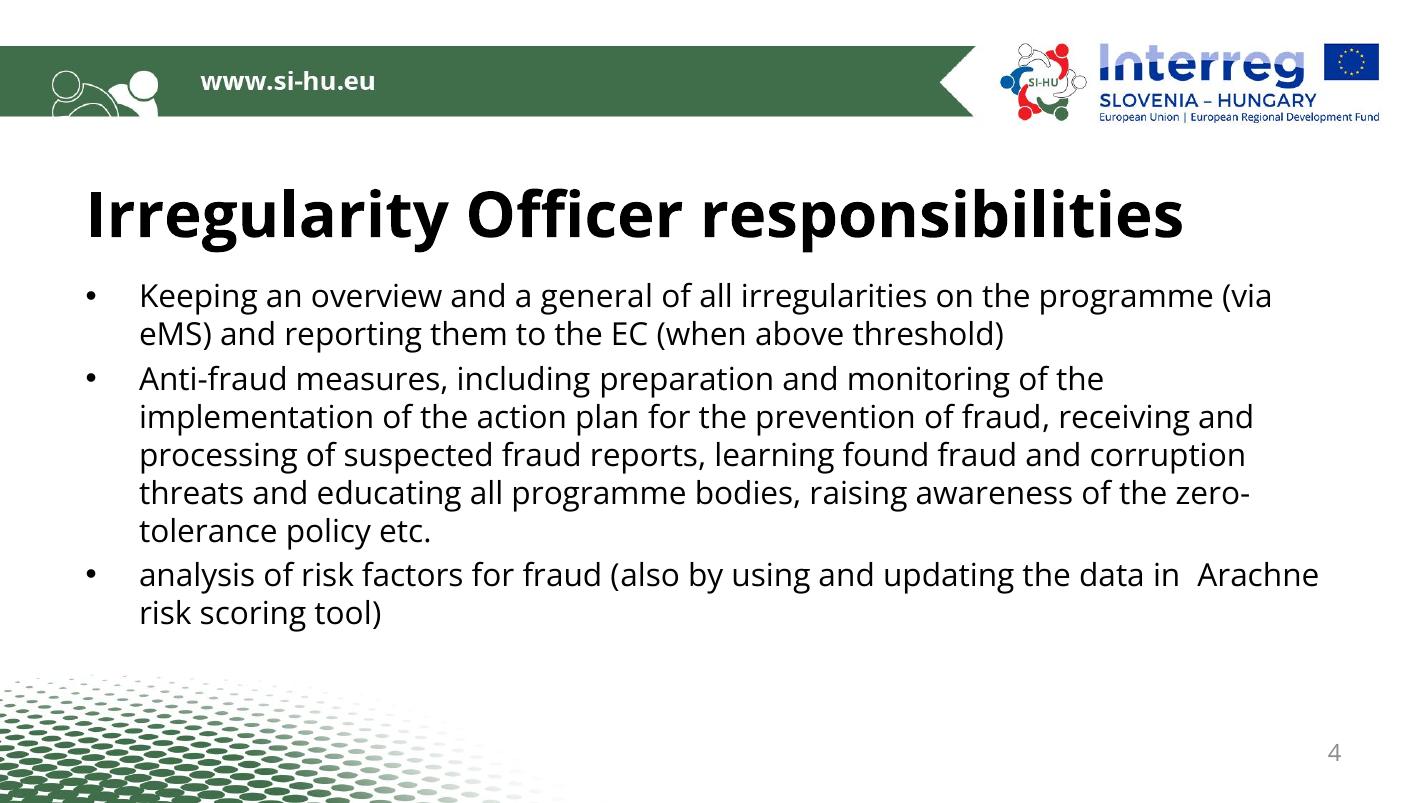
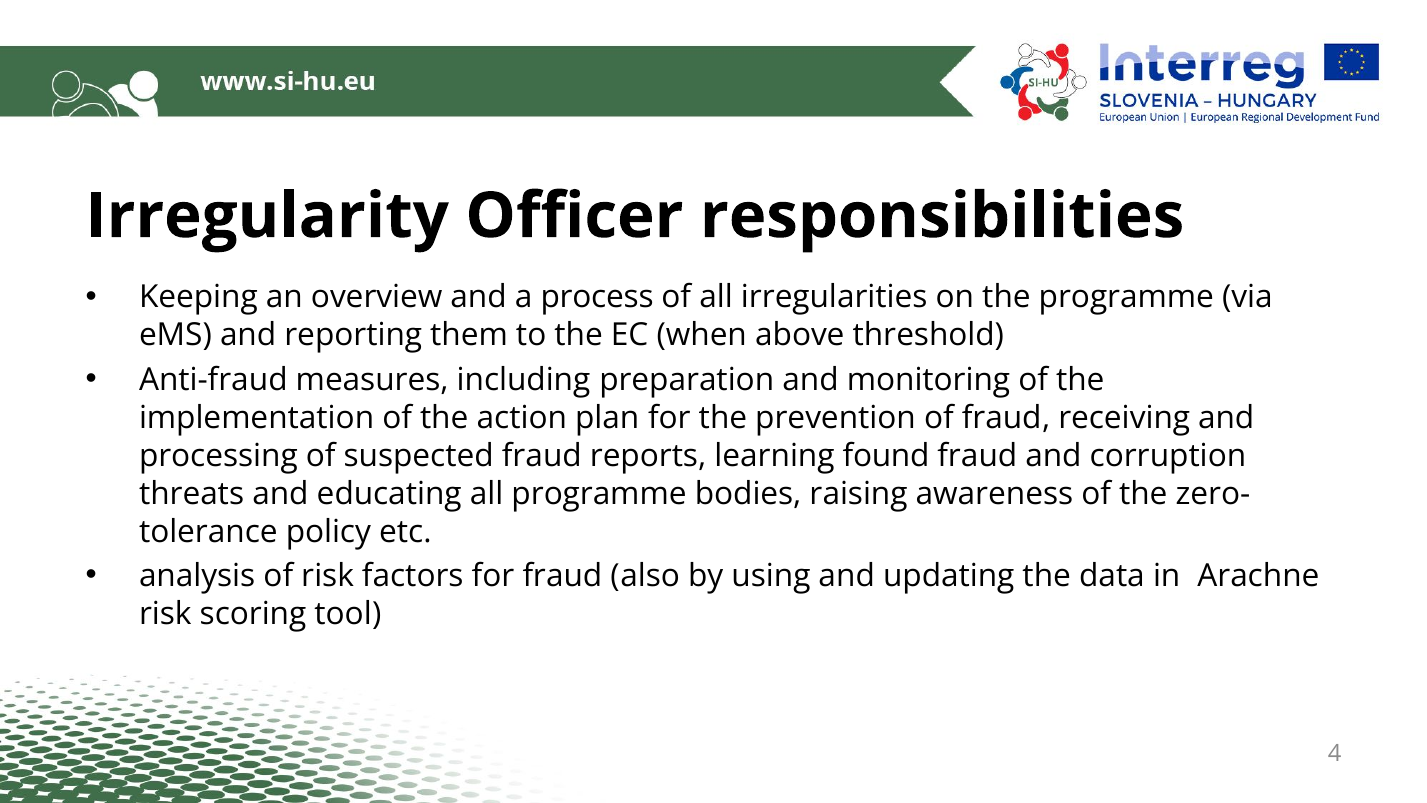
general: general -> process
